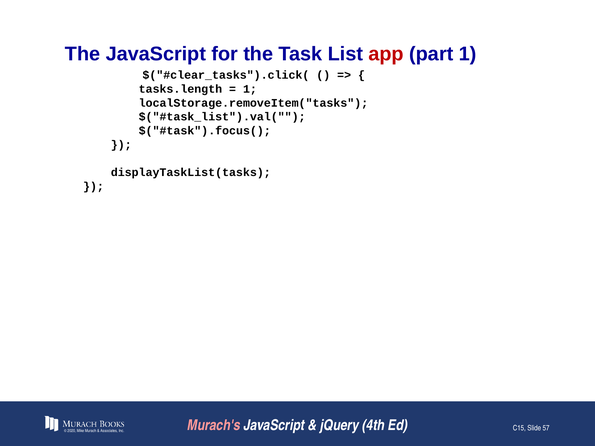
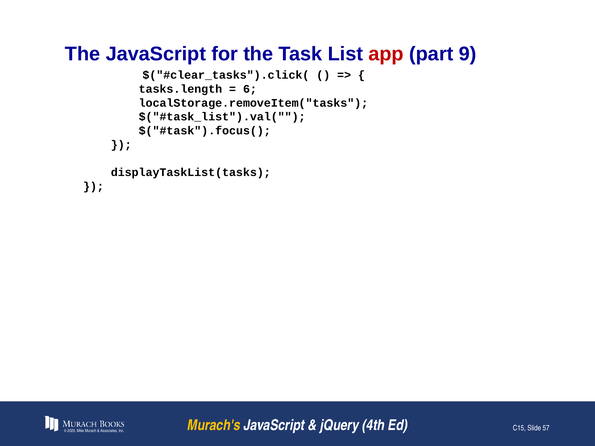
part 1: 1 -> 9
1 at (250, 89): 1 -> 6
Murach's colour: pink -> yellow
